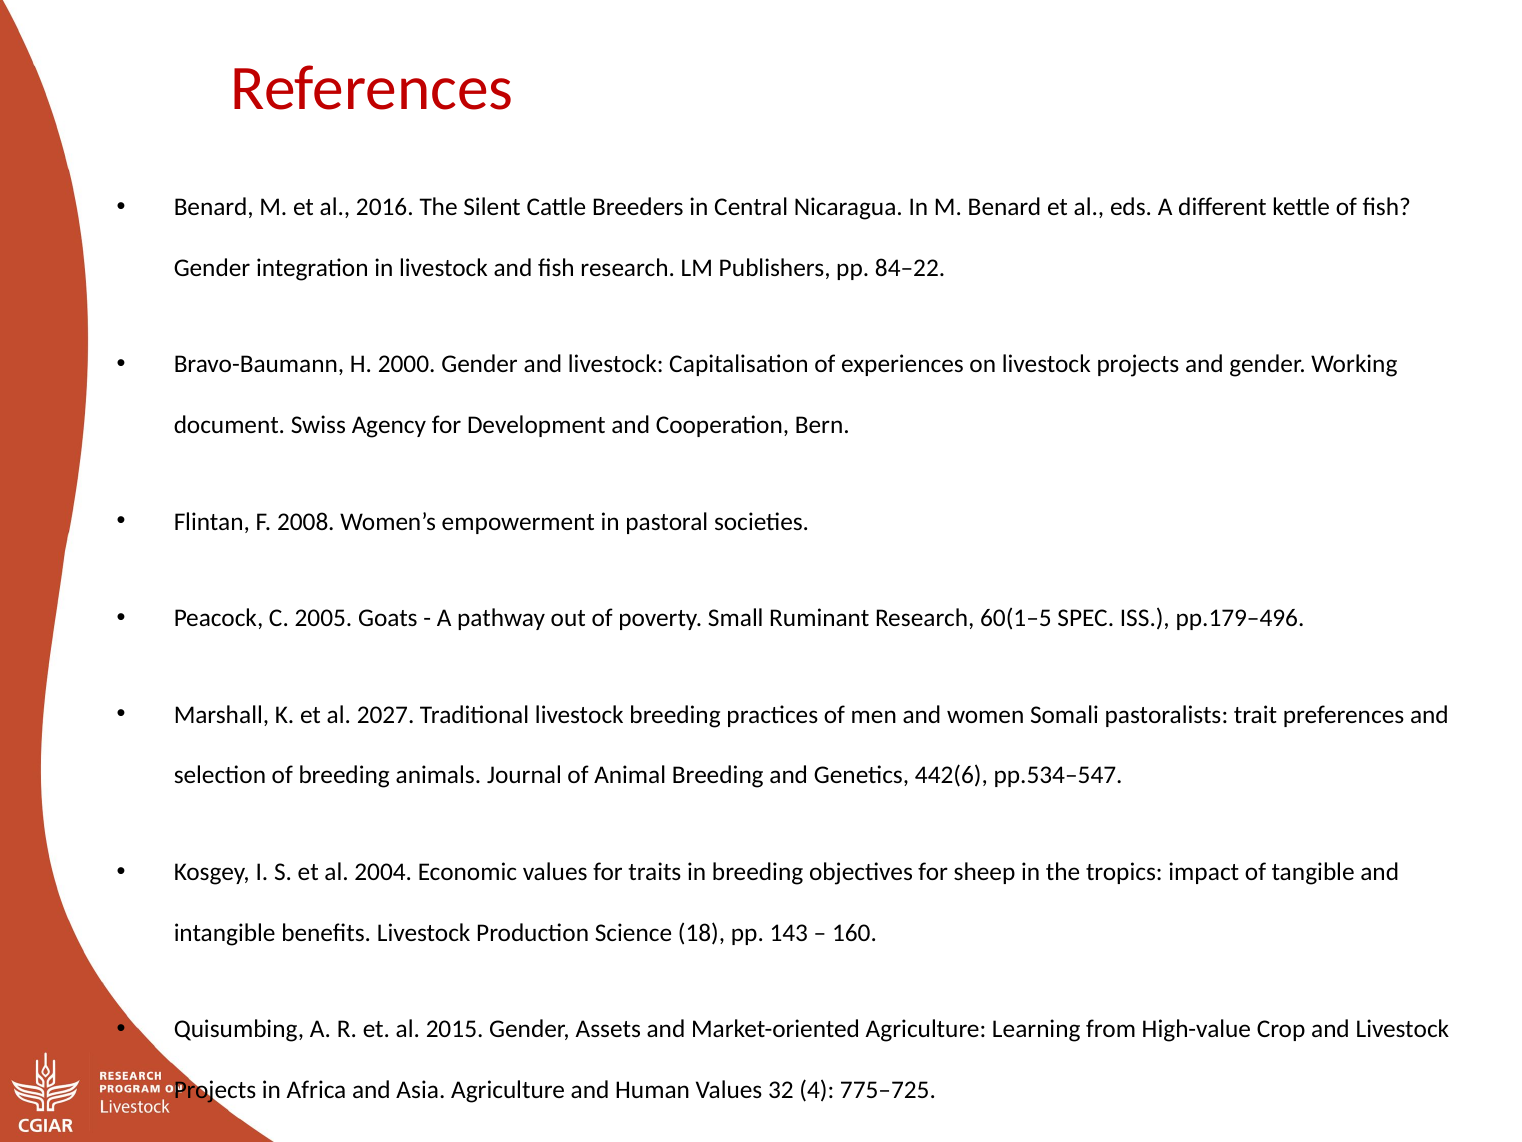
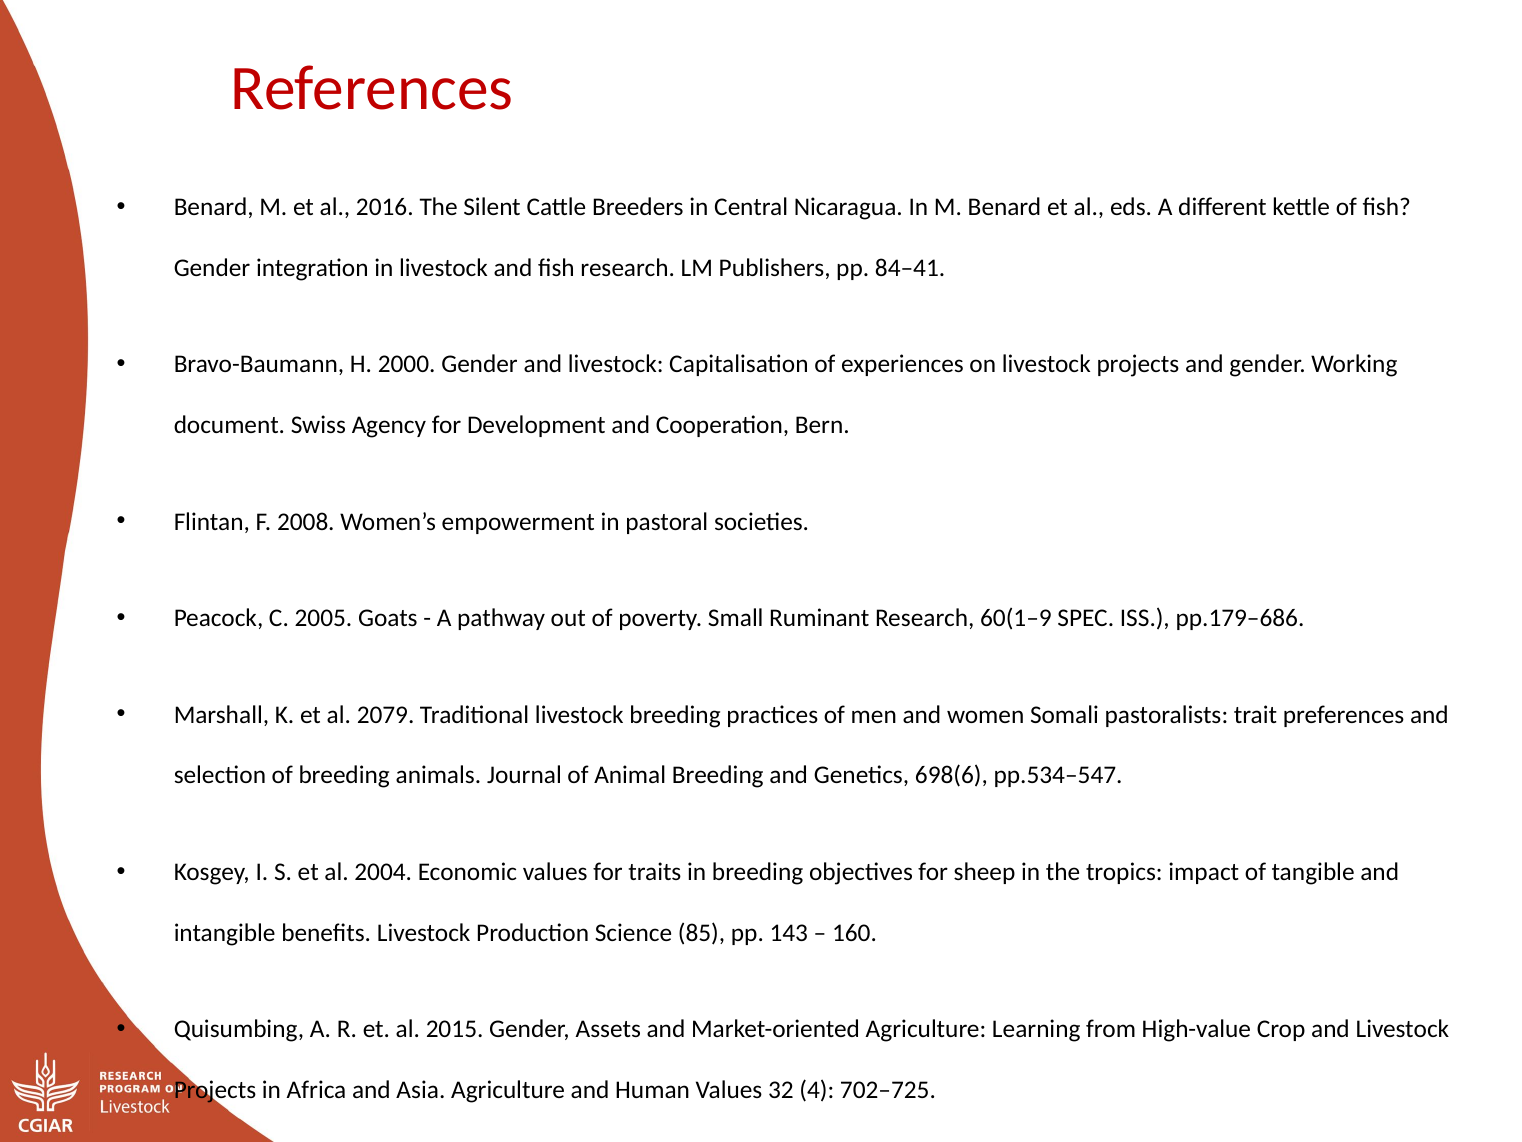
84–22: 84–22 -> 84–41
60(1–5: 60(1–5 -> 60(1–9
pp.179–496: pp.179–496 -> pp.179–686
2027: 2027 -> 2079
442(6: 442(6 -> 698(6
18: 18 -> 85
775–725: 775–725 -> 702–725
